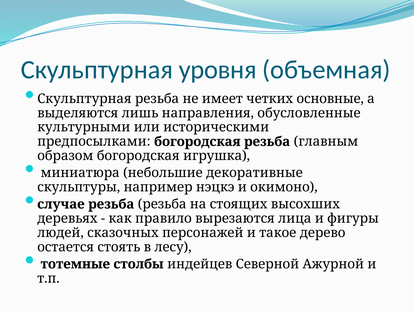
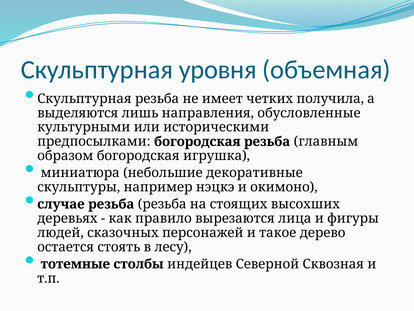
основные: основные -> получила
Ажурной: Ажурной -> Сквозная
